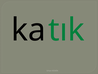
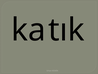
tık colour: green -> black
